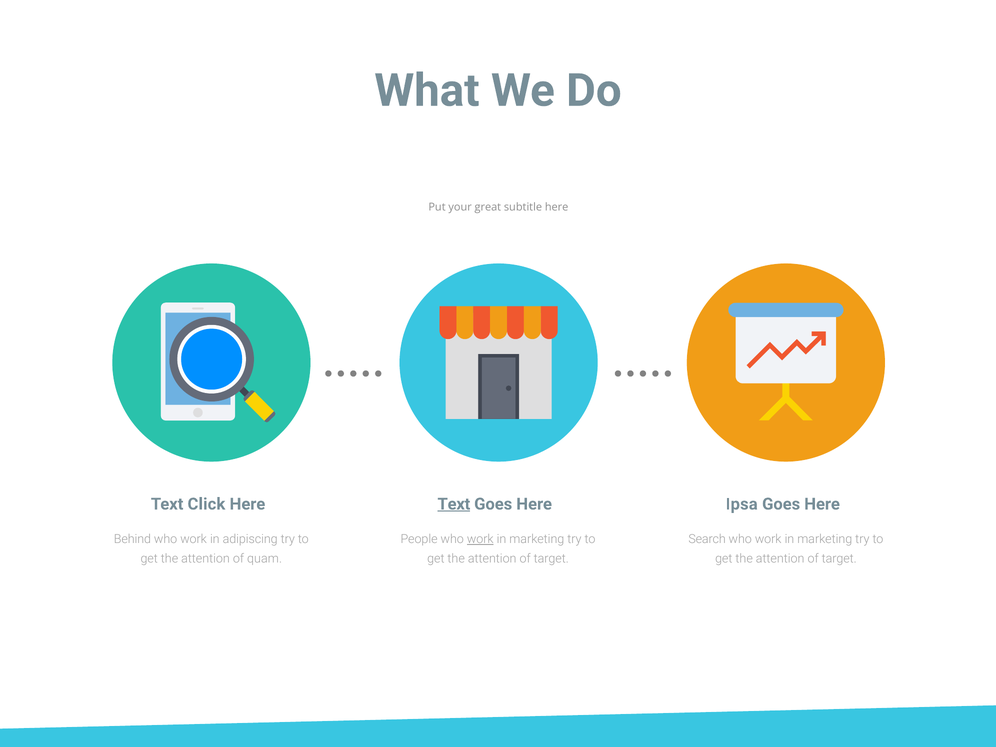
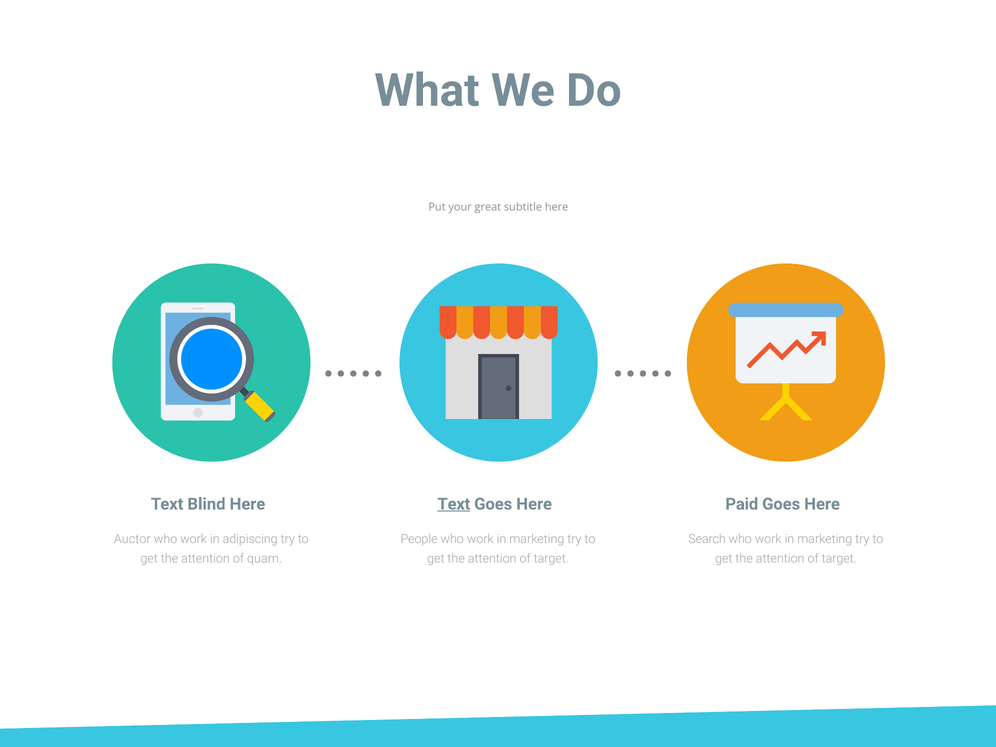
Click: Click -> Blind
Ipsa: Ipsa -> Paid
Behind: Behind -> Auctor
work at (480, 539) underline: present -> none
